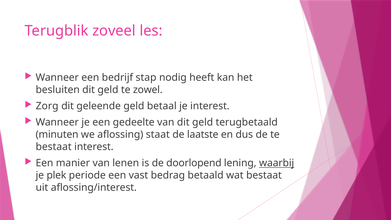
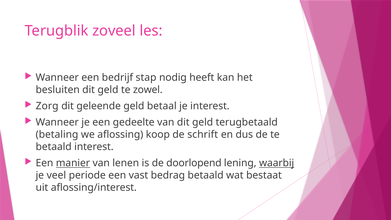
minuten: minuten -> betaling
staat: staat -> koop
laatste: laatste -> schrift
bestaat at (54, 147): bestaat -> betaald
manier underline: none -> present
plek: plek -> veel
